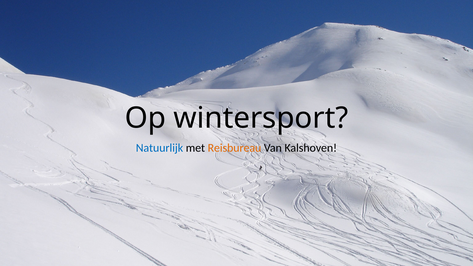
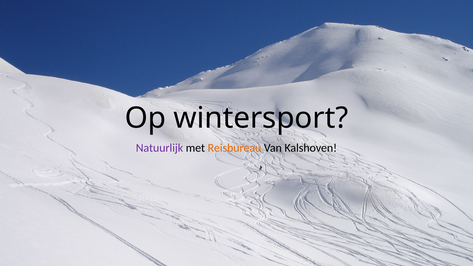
Natuurlijk colour: blue -> purple
